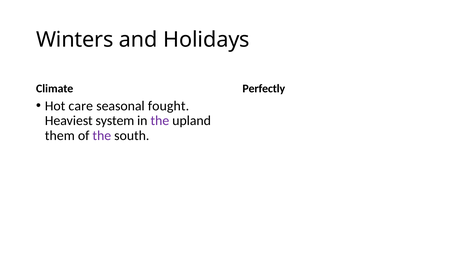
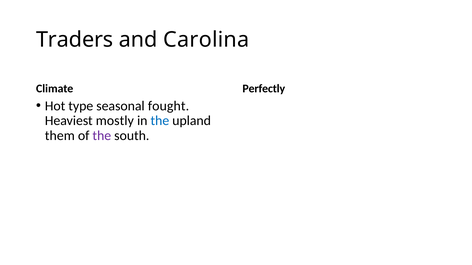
Winters: Winters -> Traders
Holidays: Holidays -> Carolina
care: care -> type
system: system -> mostly
the at (160, 121) colour: purple -> blue
